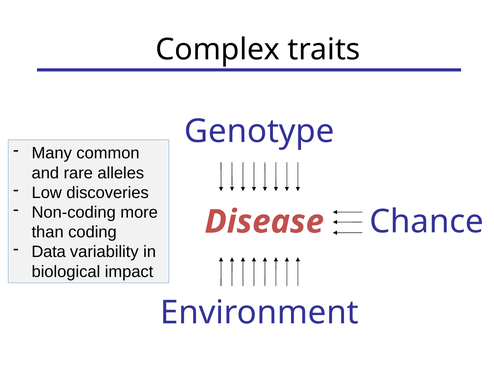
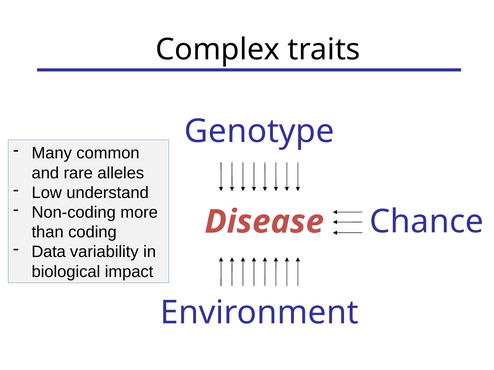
discoveries: discoveries -> understand
